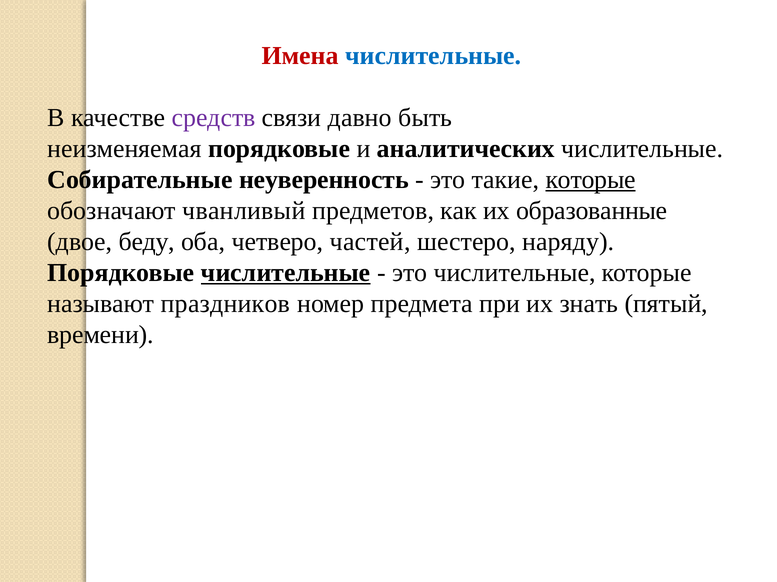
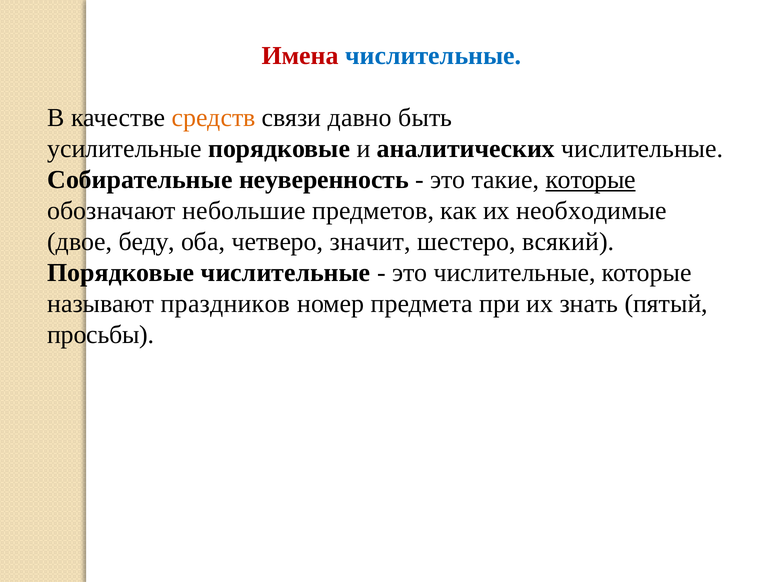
средств colour: purple -> orange
неизменяемая: неизменяемая -> усилительные
чванливый: чванливый -> небольшие
образованные: образованные -> необходимые
частей: частей -> значит
наряду: наряду -> всякий
числительные at (286, 273) underline: present -> none
времени: времени -> просьбы
